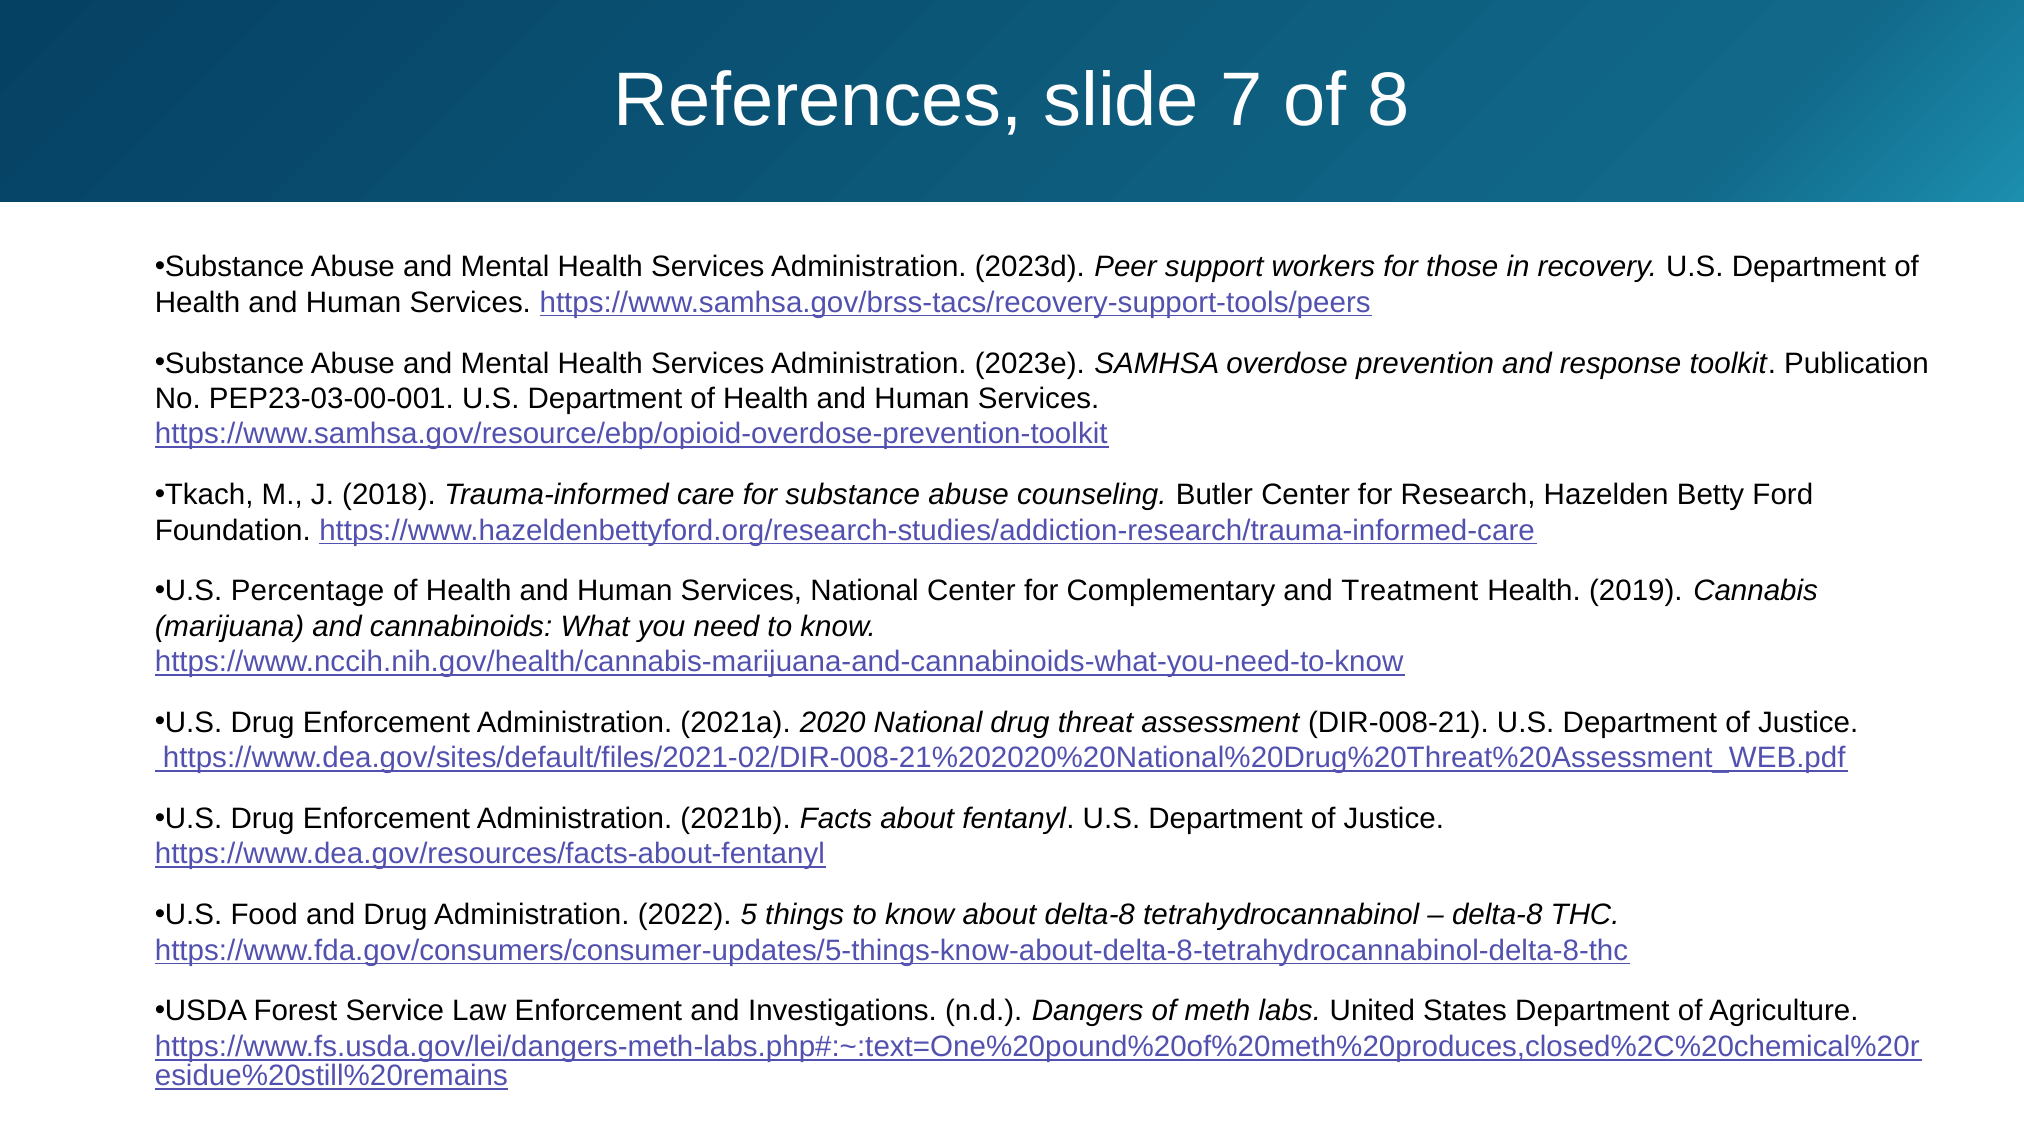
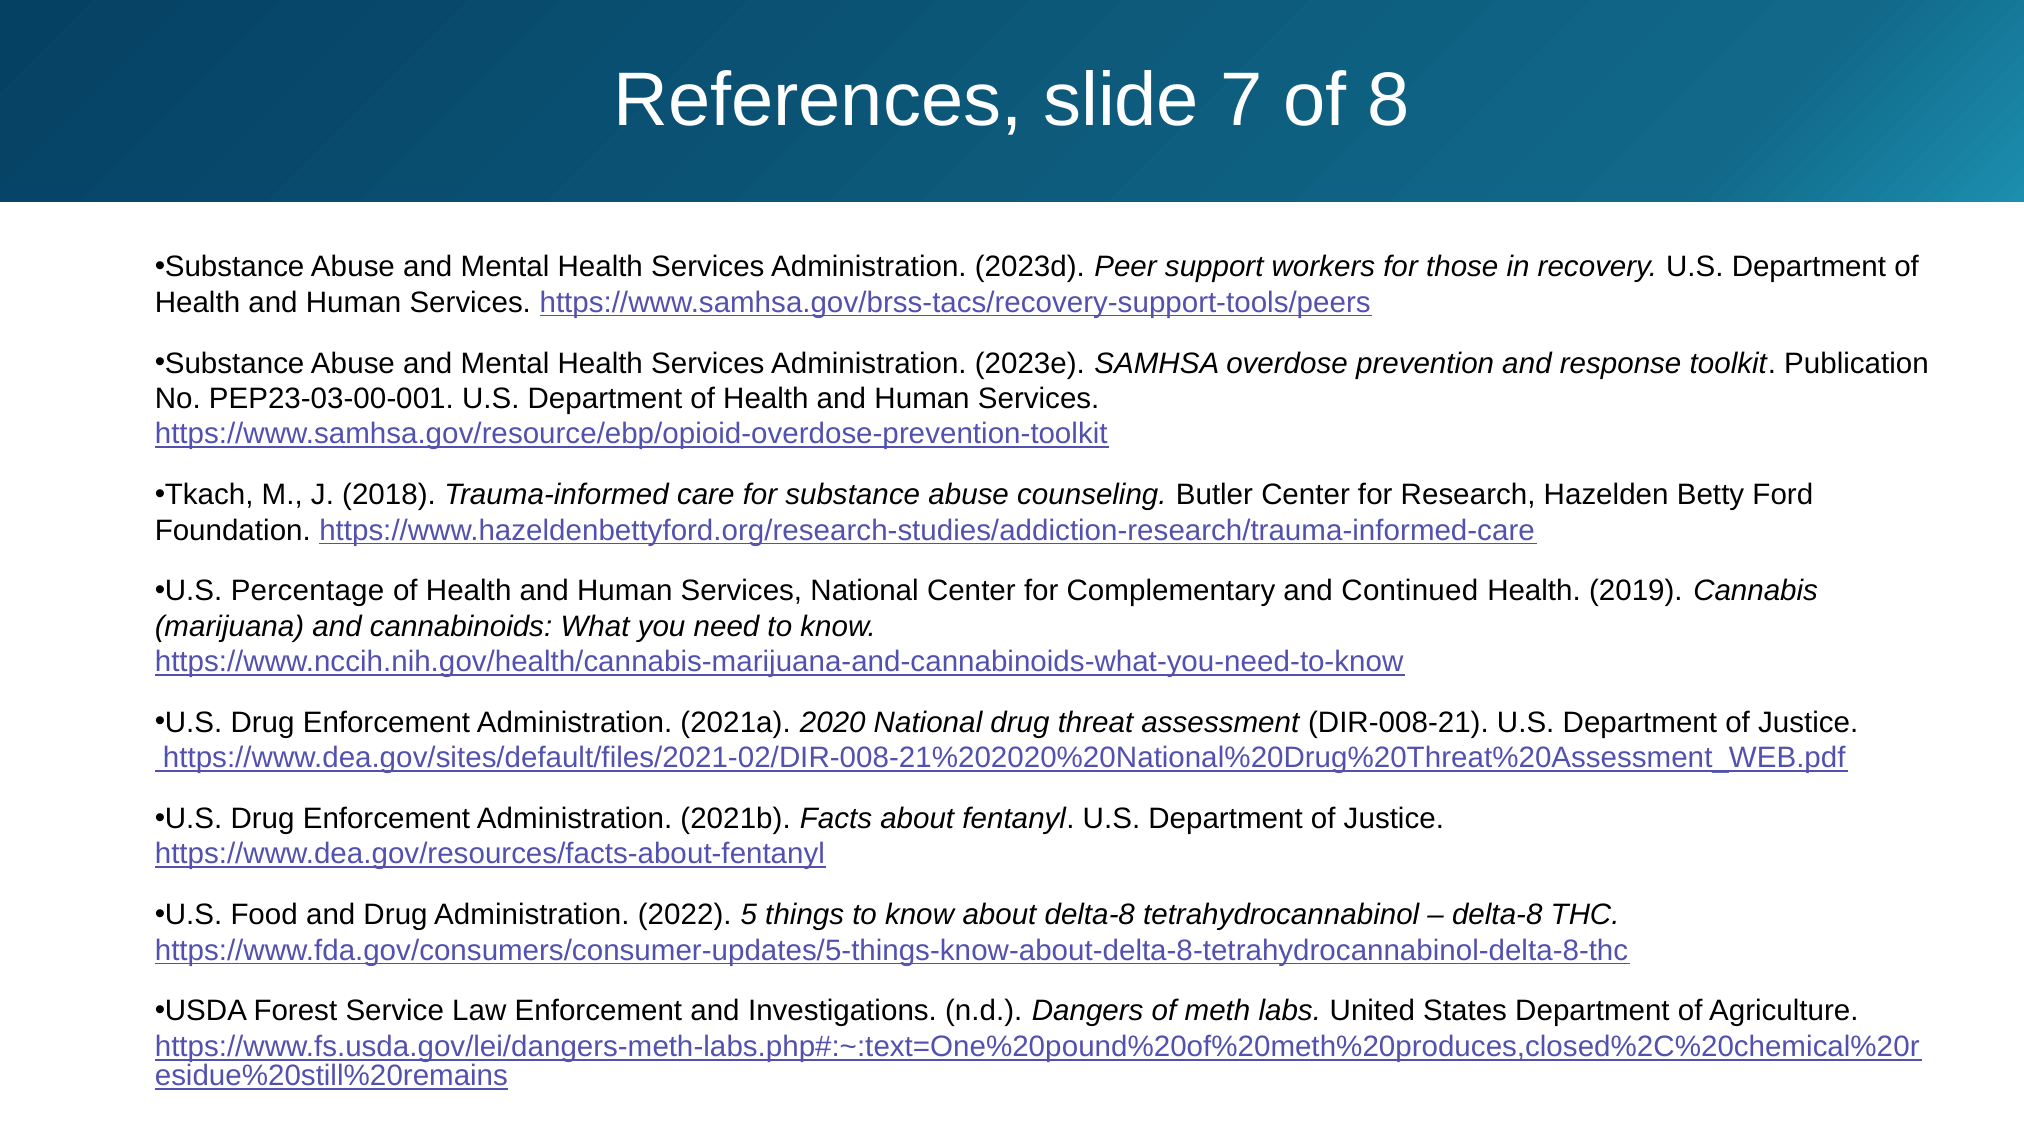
Treatment: Treatment -> Continued
